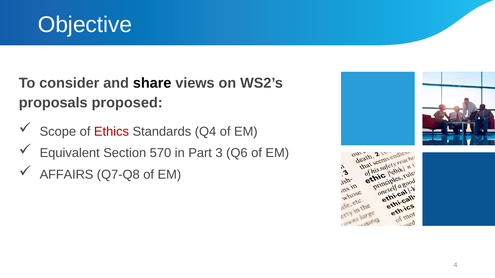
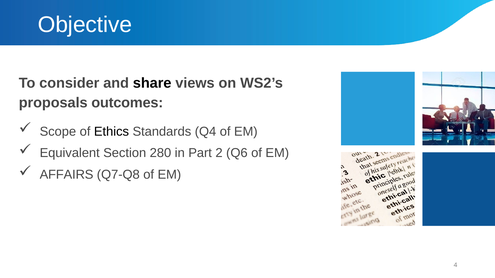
proposed: proposed -> outcomes
Ethics colour: red -> black
570: 570 -> 280
3: 3 -> 2
